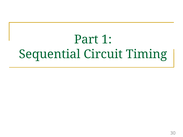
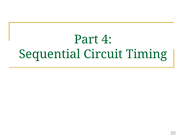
1: 1 -> 4
